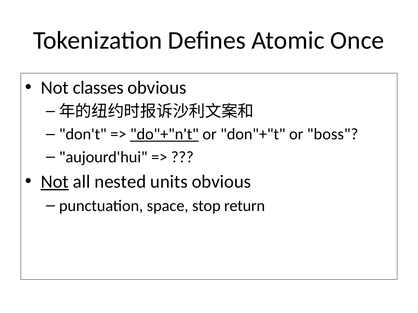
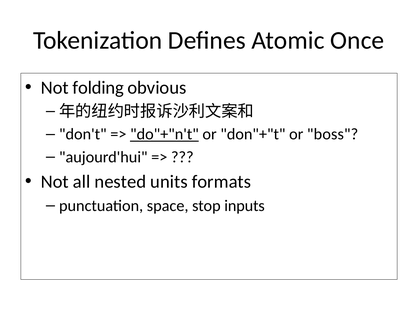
classes: classes -> folding
Not at (55, 182) underline: present -> none
units obvious: obvious -> formats
return: return -> inputs
